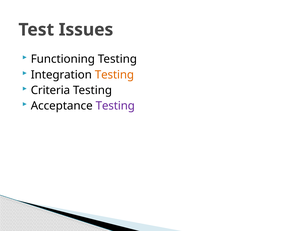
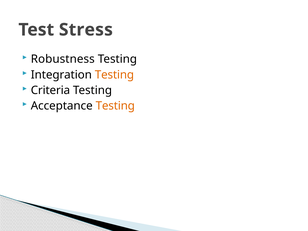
Issues: Issues -> Stress
Functioning: Functioning -> Robustness
Testing at (115, 106) colour: purple -> orange
